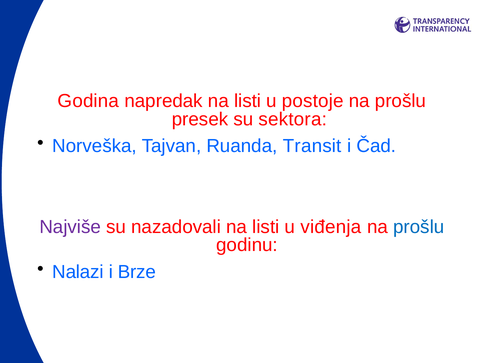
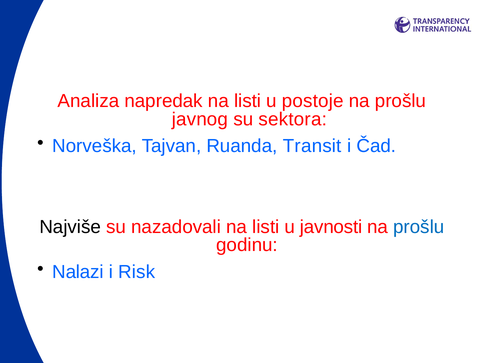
Godina: Godina -> Analiza
presek: presek -> javnog
Najviše colour: purple -> black
viđenja: viđenja -> javnosti
Brze: Brze -> Risk
